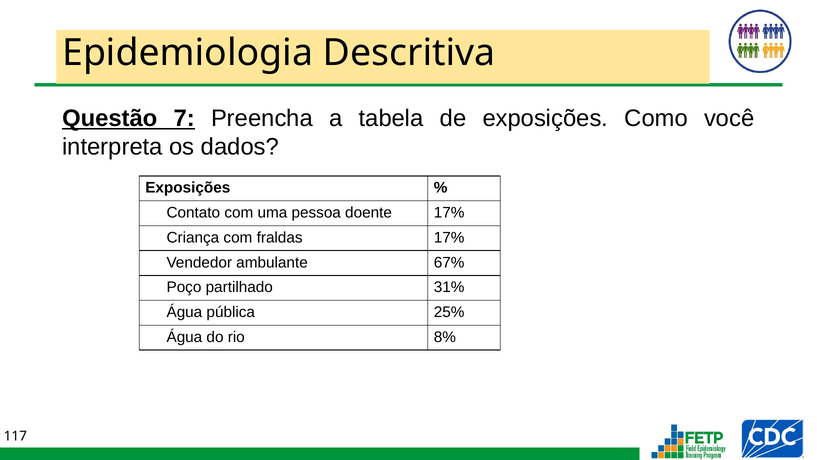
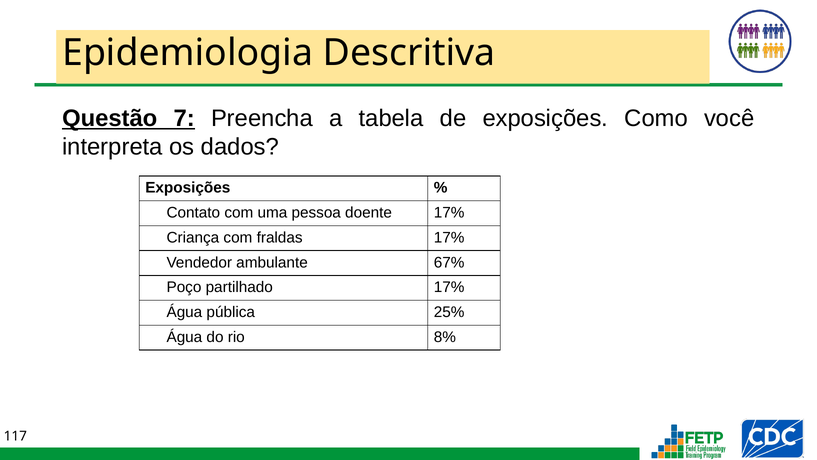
partilhado 31%: 31% -> 17%
